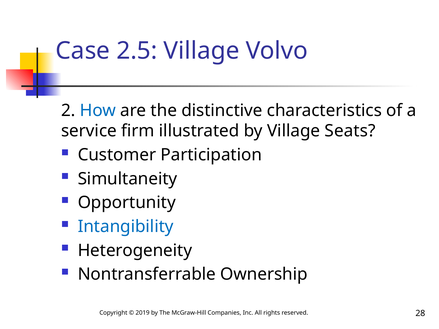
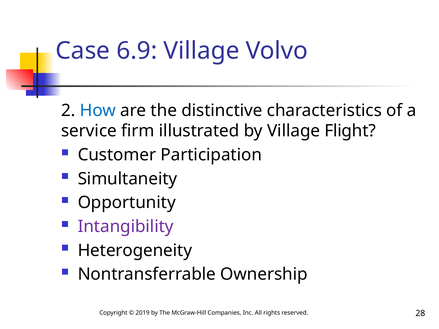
2.5: 2.5 -> 6.9
Seats: Seats -> Flight
Intangibility colour: blue -> purple
